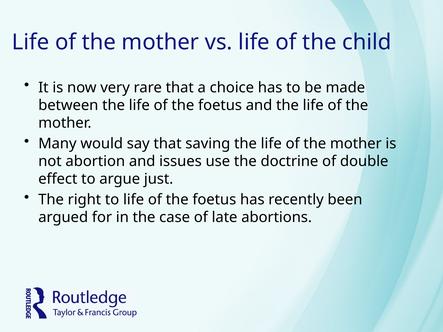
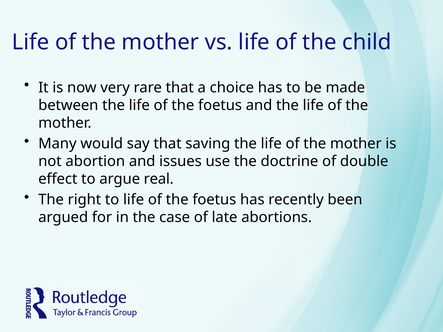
just: just -> real
